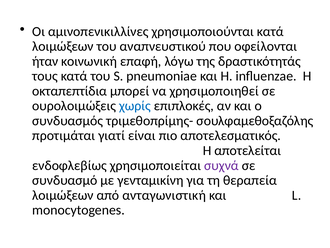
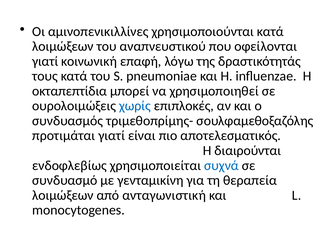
ήταν at (45, 61): ήταν -> γιατί
αποτελείται: αποτελείται -> διαιρούνται
συχνά colour: purple -> blue
